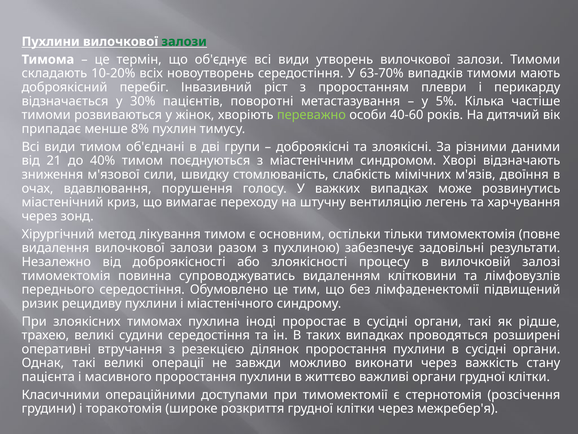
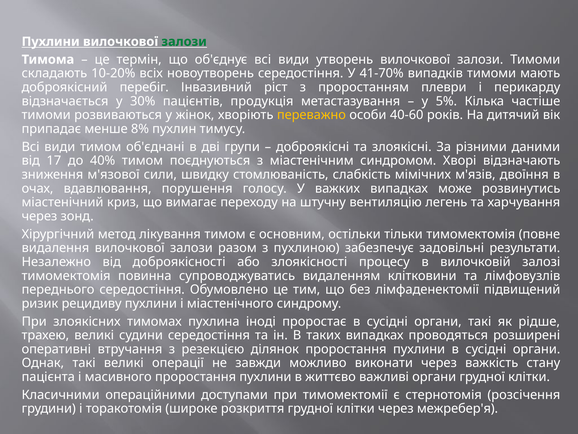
63-70%: 63-70% -> 41-70%
поворотні: поворотні -> продукція
переважно colour: light green -> yellow
21: 21 -> 17
